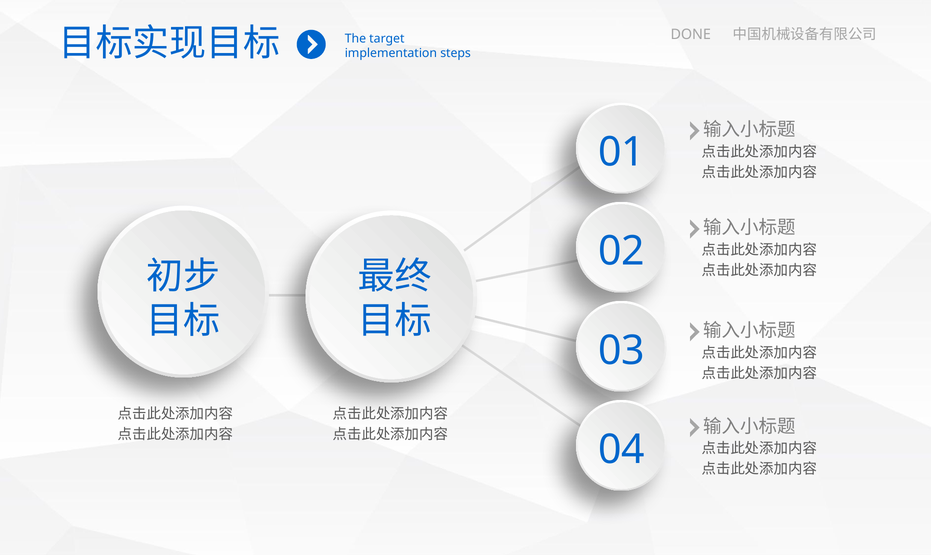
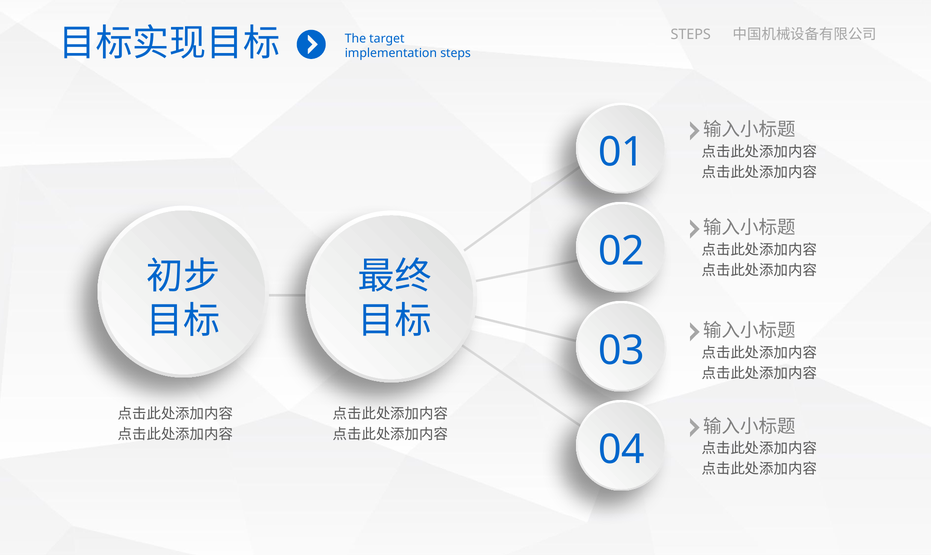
DONE at (691, 34): DONE -> STEPS
